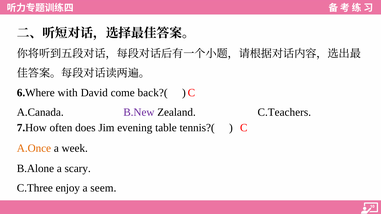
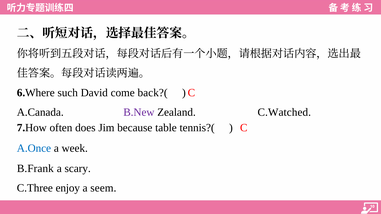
with: with -> such
C.Teachers: C.Teachers -> C.Watched
evening: evening -> because
A.Once colour: orange -> blue
B.Alone: B.Alone -> B.Frank
